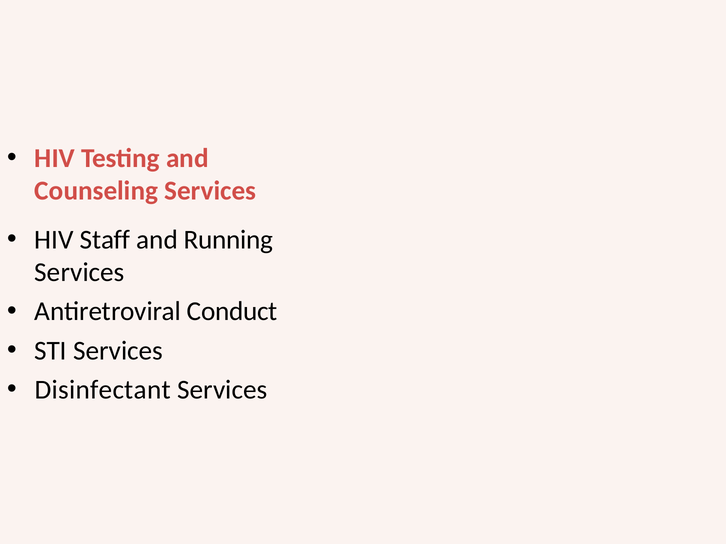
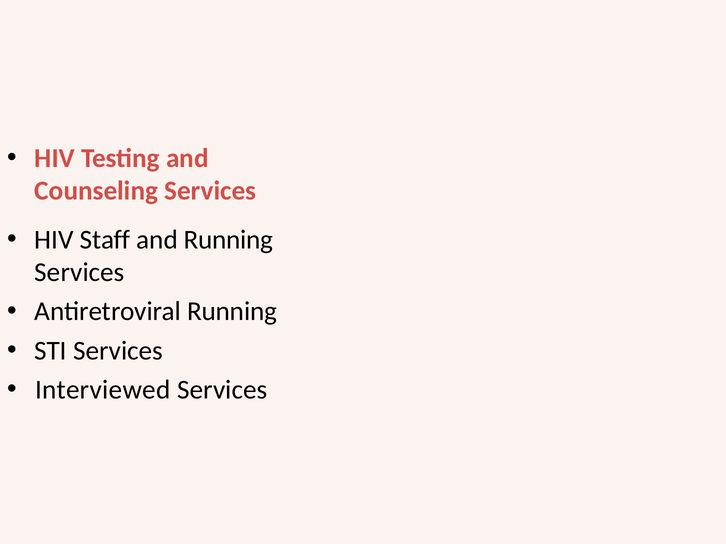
Antiretroviral Conduct: Conduct -> Running
Disinfectant: Disinfectant -> Interviewed
